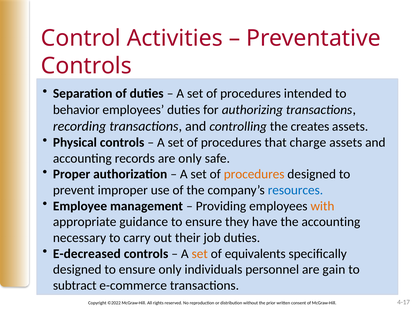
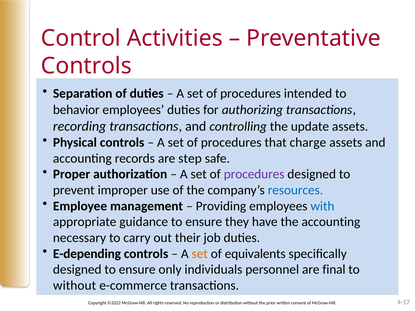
creates: creates -> update
are only: only -> step
procedures at (254, 174) colour: orange -> purple
with colour: orange -> blue
E-decreased: E-decreased -> E-depending
gain: gain -> final
subtract at (75, 286): subtract -> without
